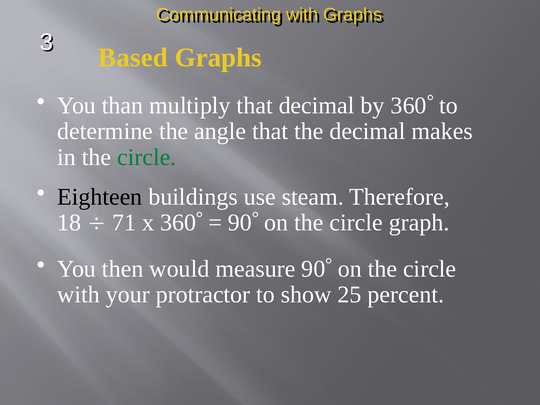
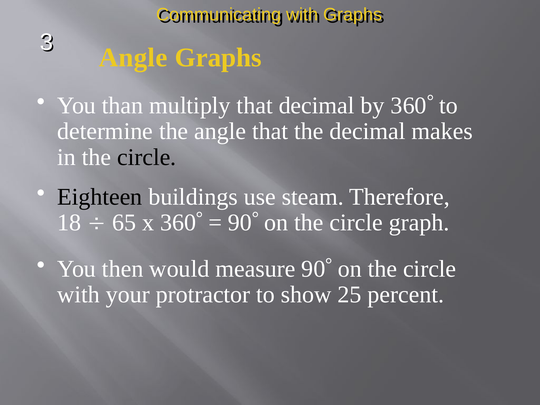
Based at (133, 58): Based -> Angle
circle at (147, 157) colour: green -> black
71: 71 -> 65
